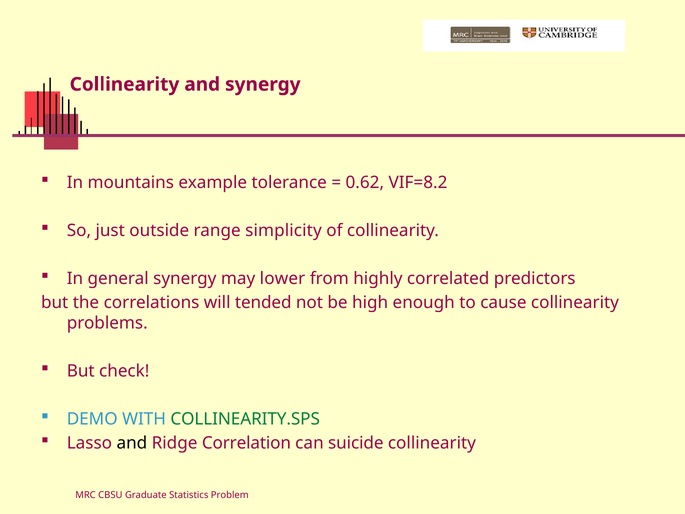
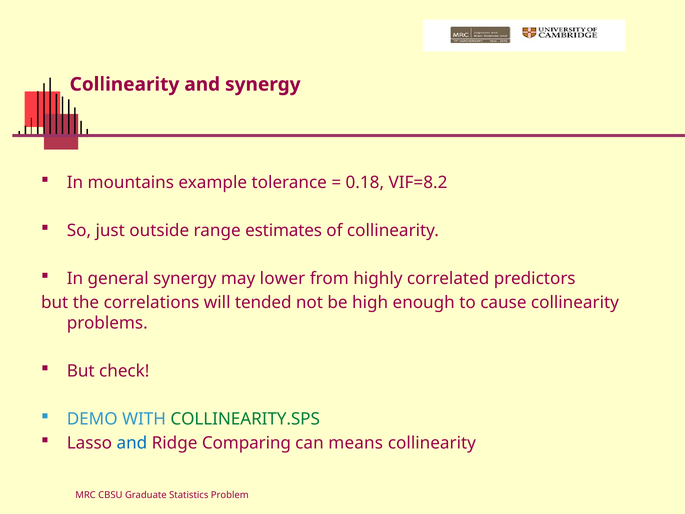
0.62: 0.62 -> 0.18
simplicity: simplicity -> estimates
and at (132, 443) colour: black -> blue
Correlation: Correlation -> Comparing
suicide: suicide -> means
